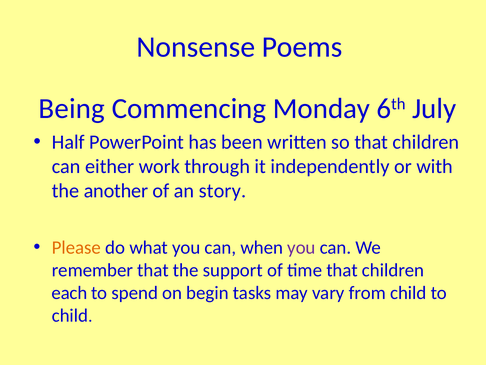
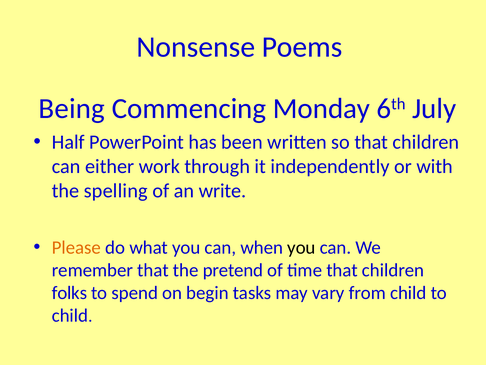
another: another -> spelling
story: story -> write
you at (301, 247) colour: purple -> black
support: support -> pretend
each: each -> folks
